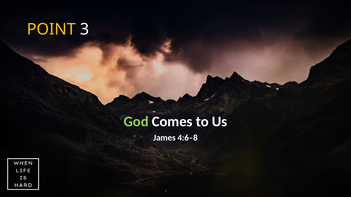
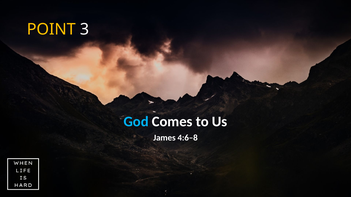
God colour: light green -> light blue
